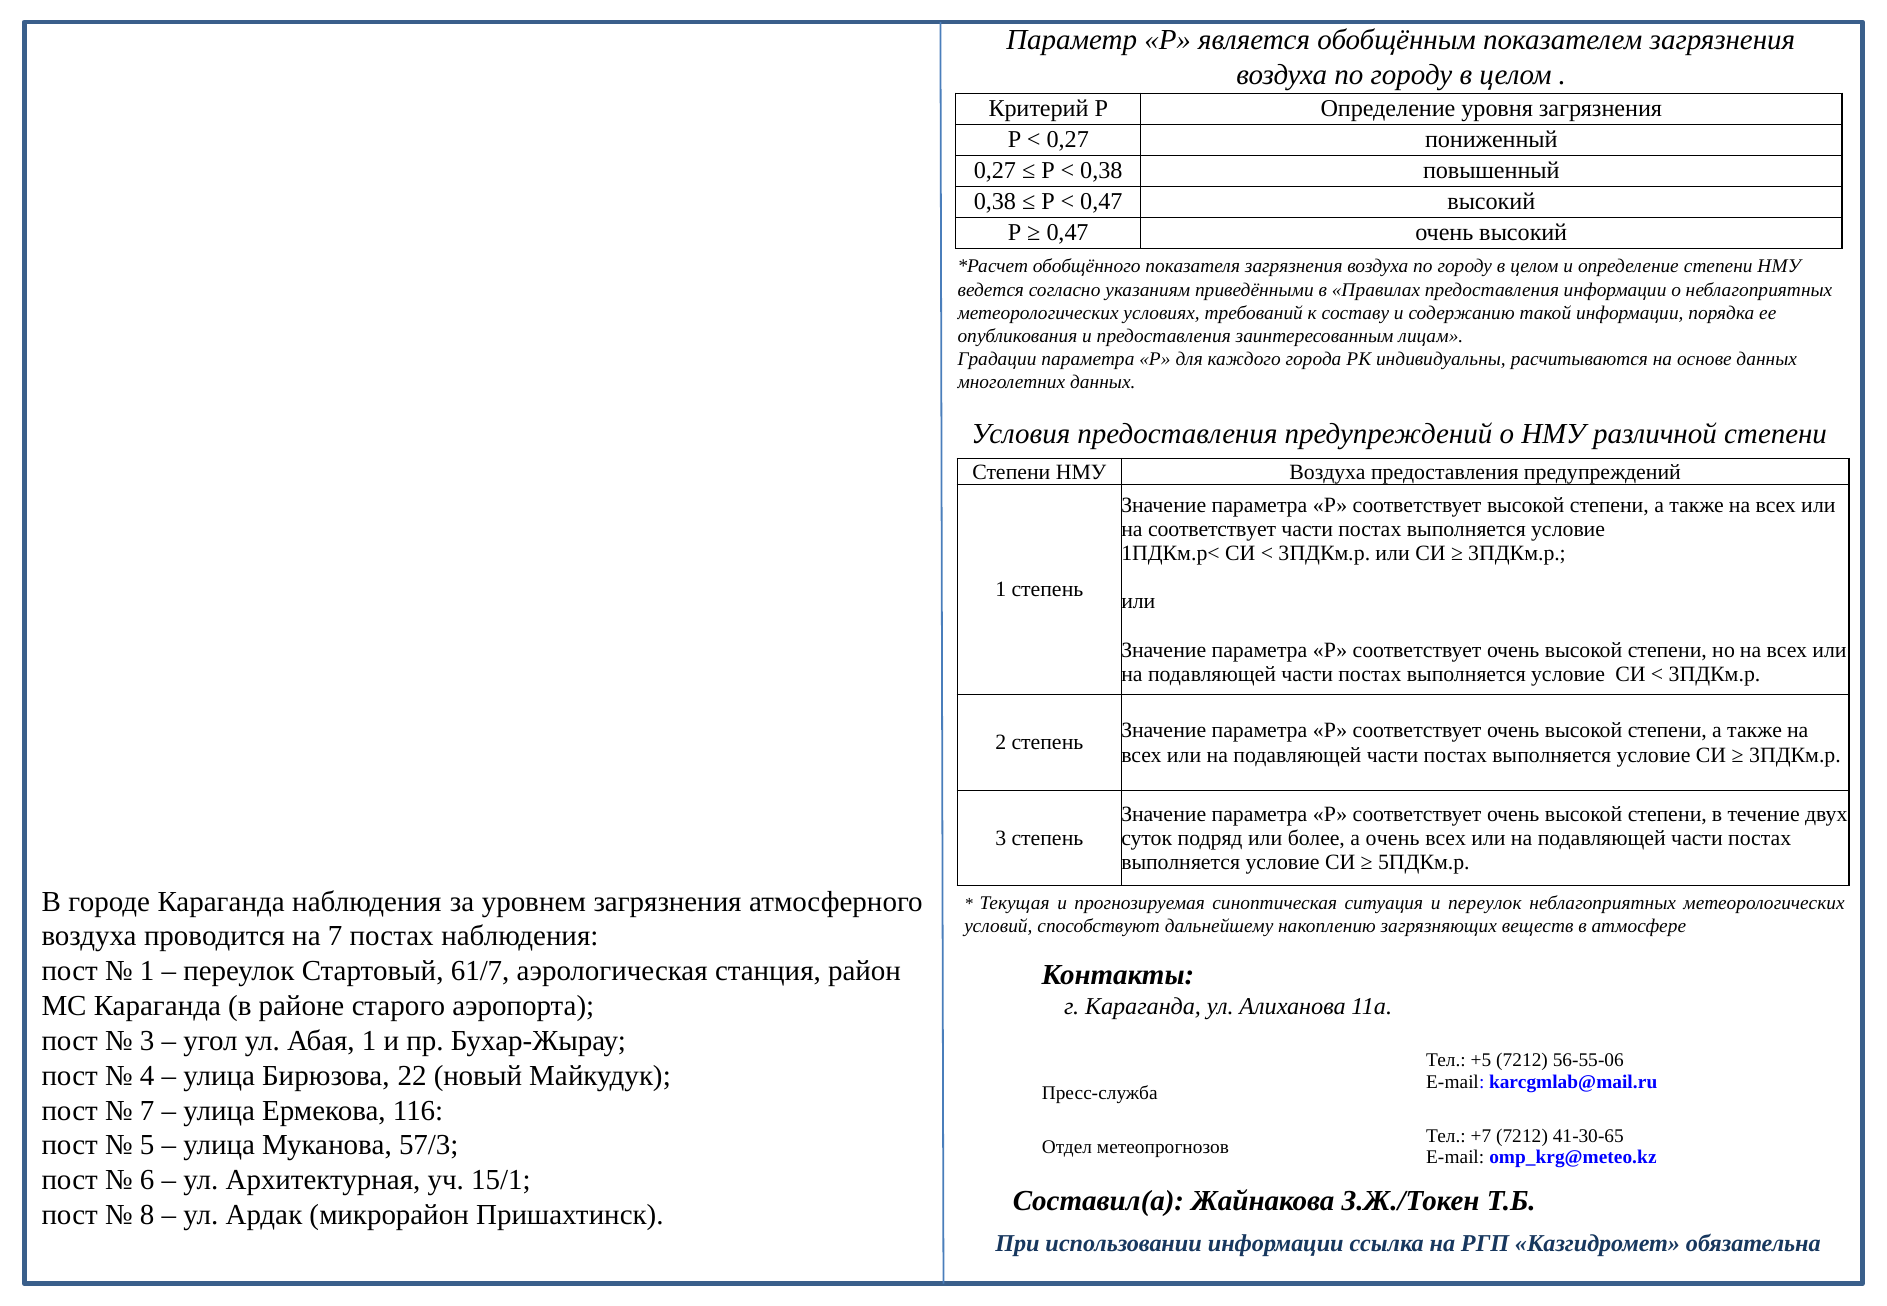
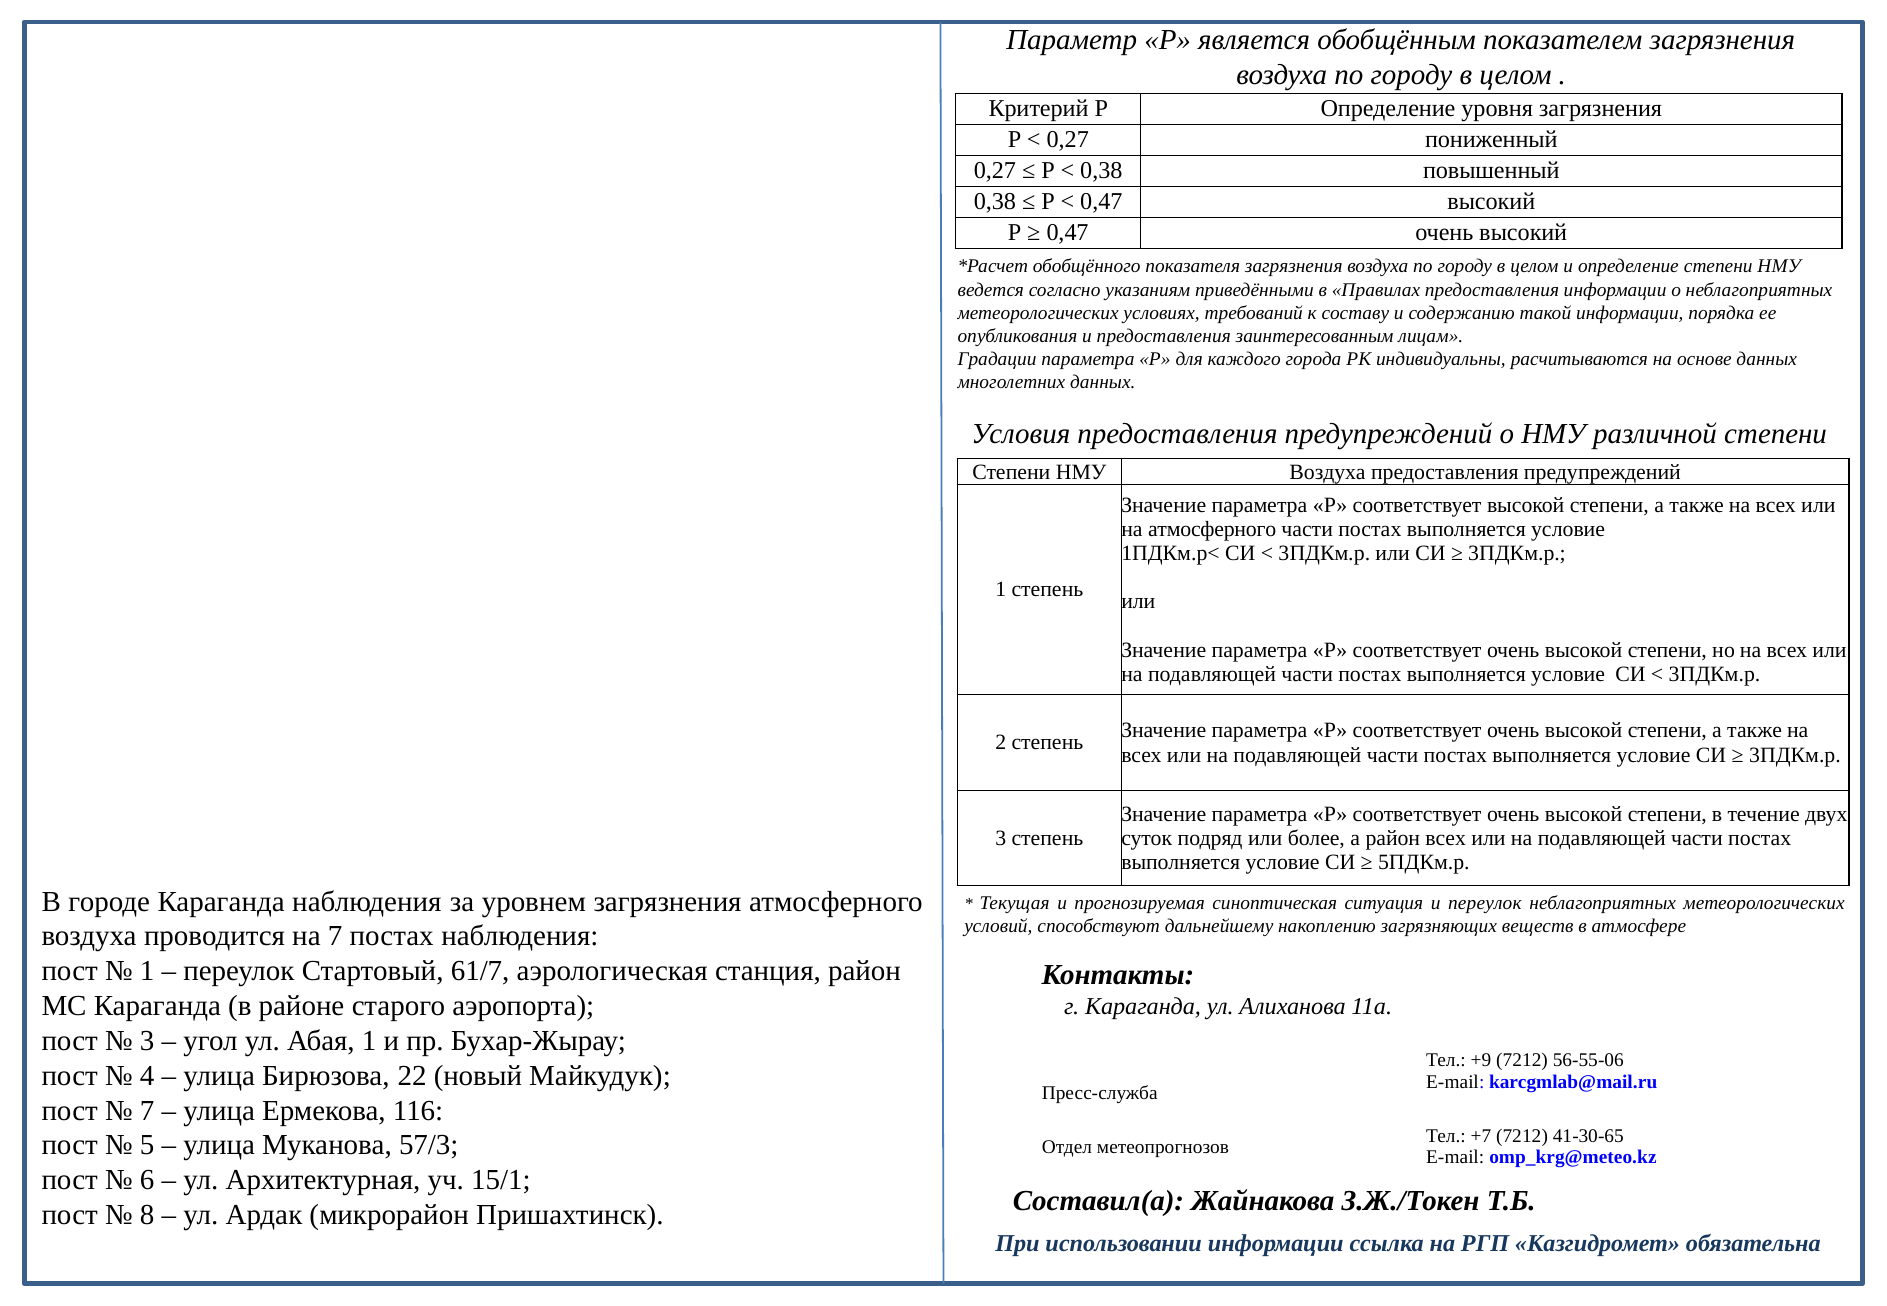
на соответствует: соответствует -> атмосферного
а очень: очень -> район
+5: +5 -> +9
